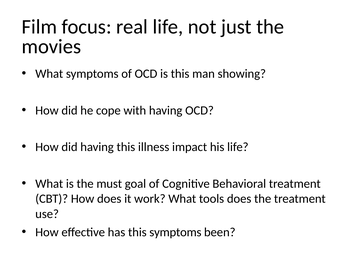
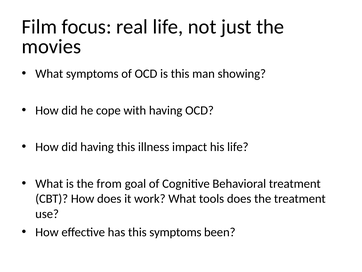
must: must -> from
